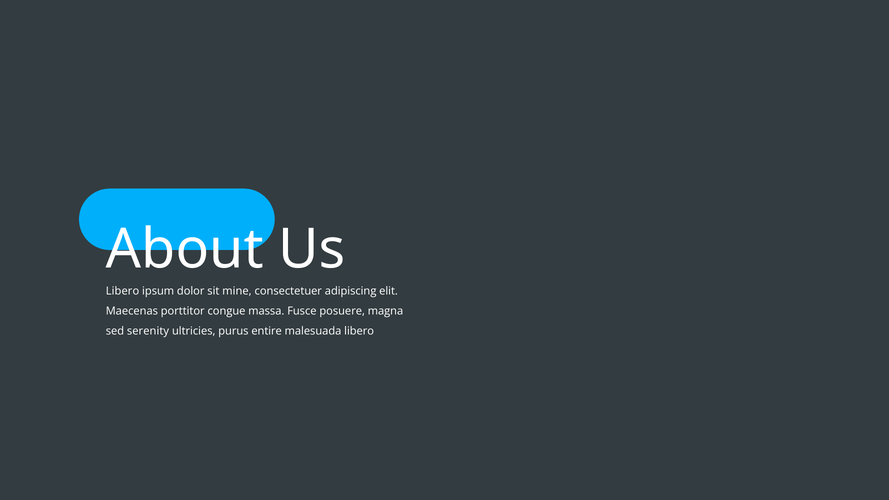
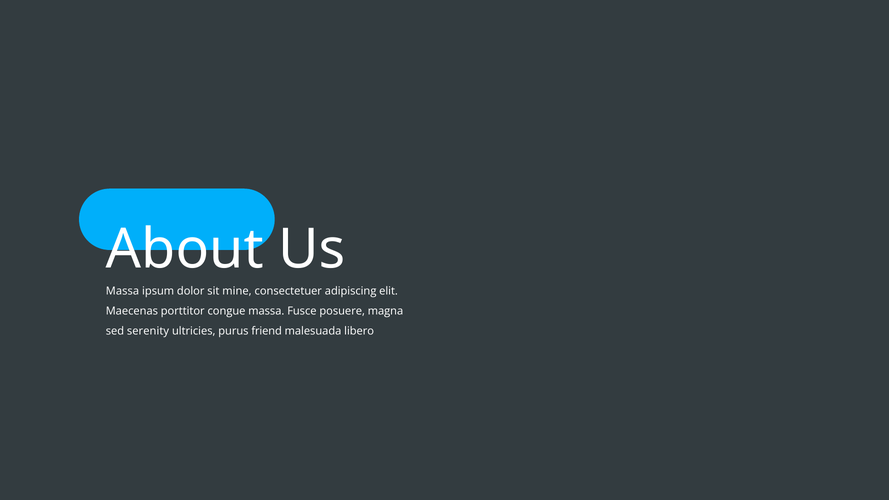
Libero at (122, 291): Libero -> Massa
entire: entire -> friend
